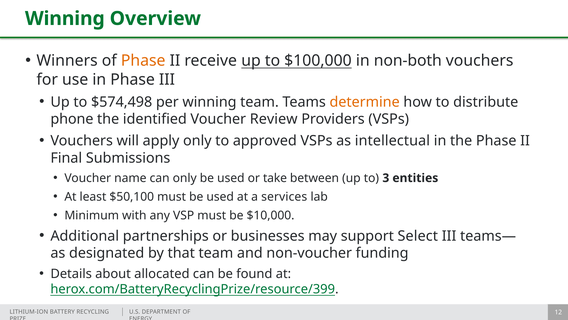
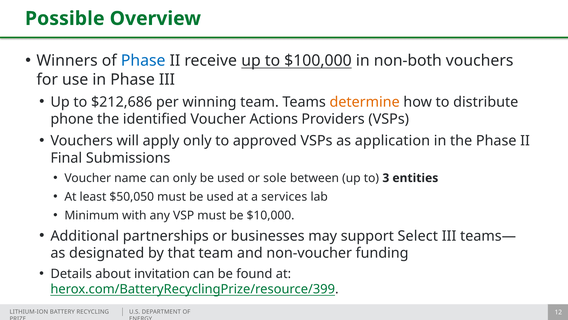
Winning at (65, 19): Winning -> Possible
Phase at (143, 61) colour: orange -> blue
$574,498: $574,498 -> $212,686
Review: Review -> Actions
intellectual: intellectual -> application
take: take -> sole
$50,100: $50,100 -> $50,050
allocated: allocated -> invitation
